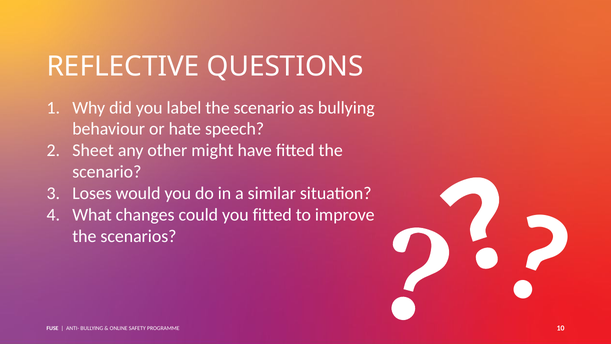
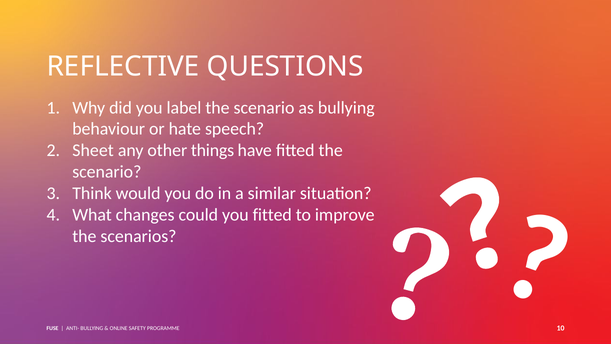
might: might -> things
Loses: Loses -> Think
